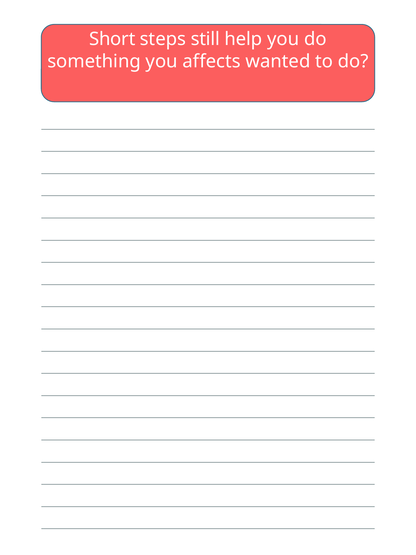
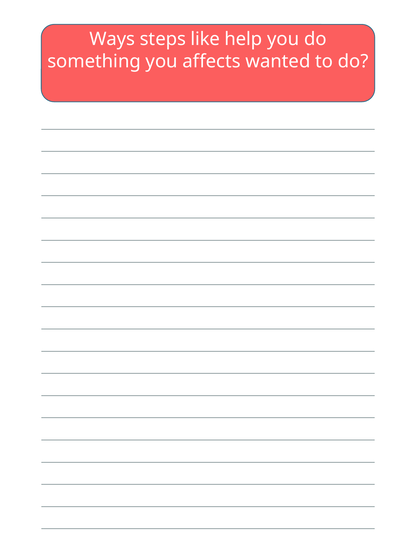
Short: Short -> Ways
still: still -> like
